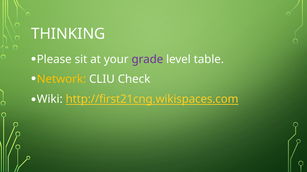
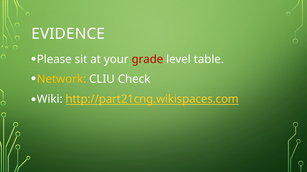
THINKING: THINKING -> EVIDENCE
grade colour: purple -> red
http://first21cng.wikispaces.com: http://first21cng.wikispaces.com -> http://part21cng.wikispaces.com
